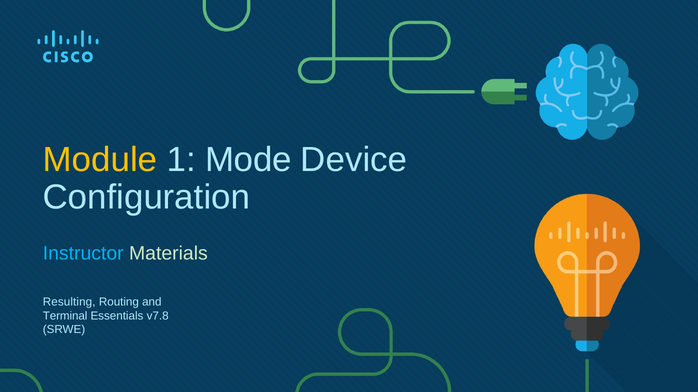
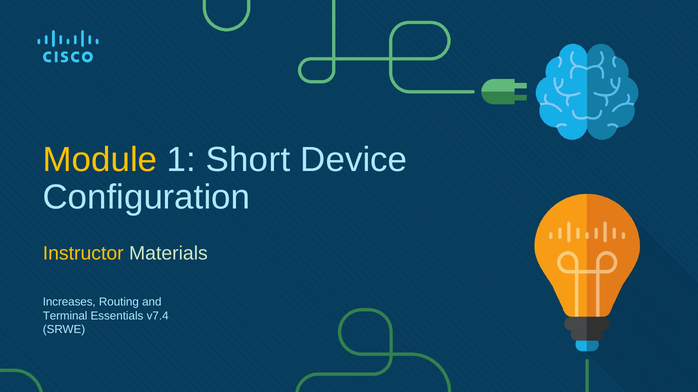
Mode: Mode -> Short
Instructor colour: light blue -> yellow
Resulting: Resulting -> Increases
v7.8: v7.8 -> v7.4
